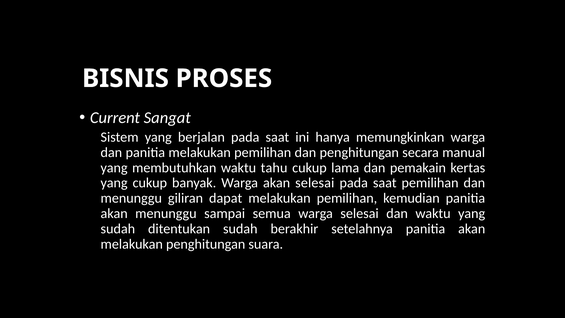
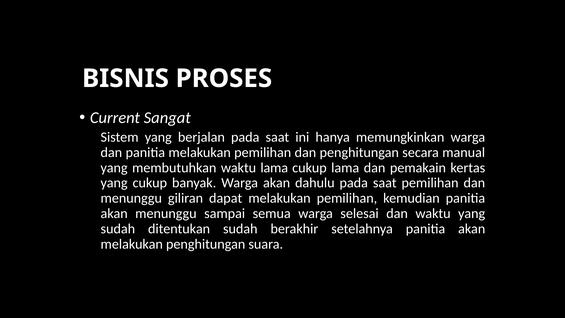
waktu tahu: tahu -> lama
akan selesai: selesai -> dahulu
